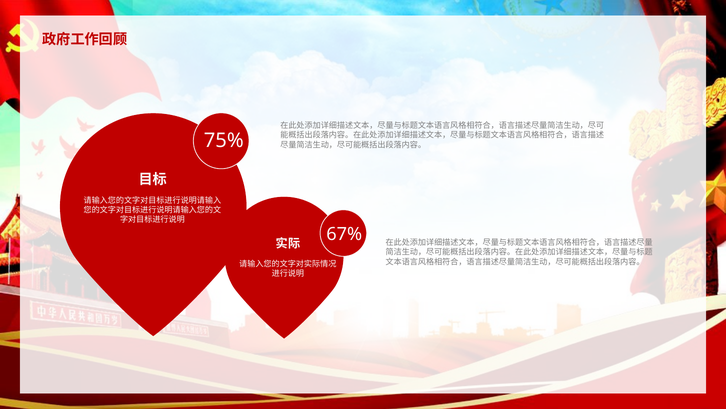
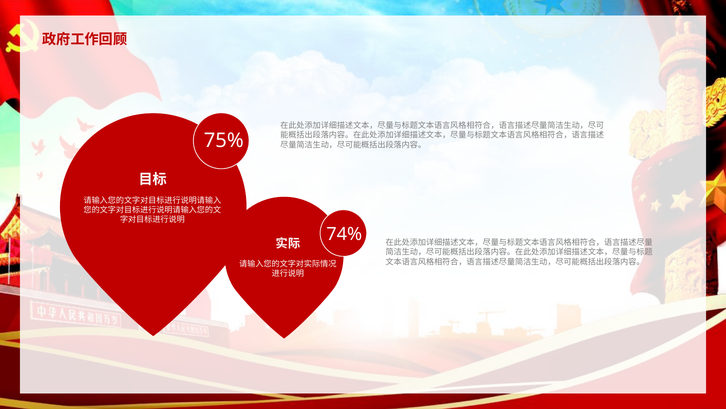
67%: 67% -> 74%
